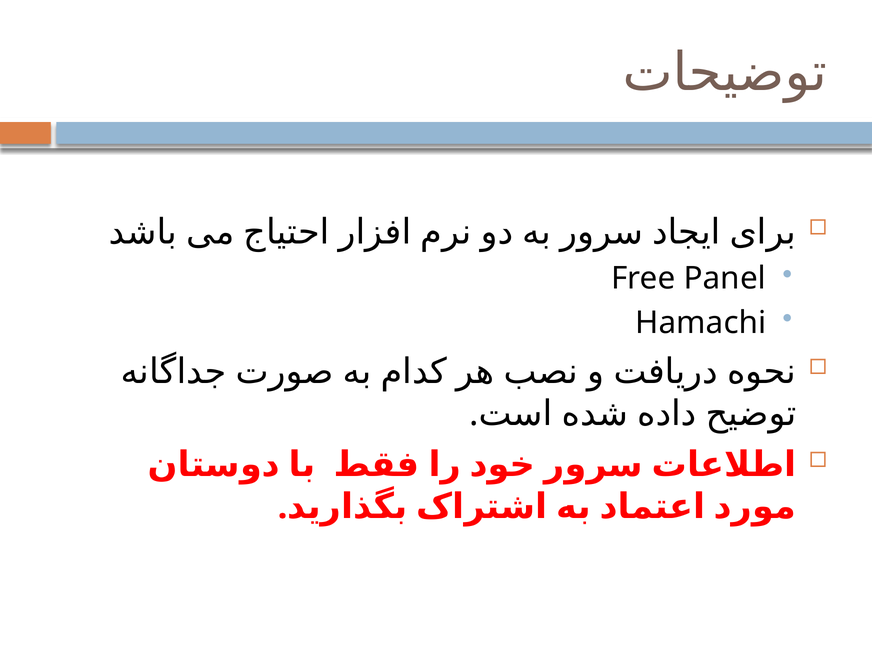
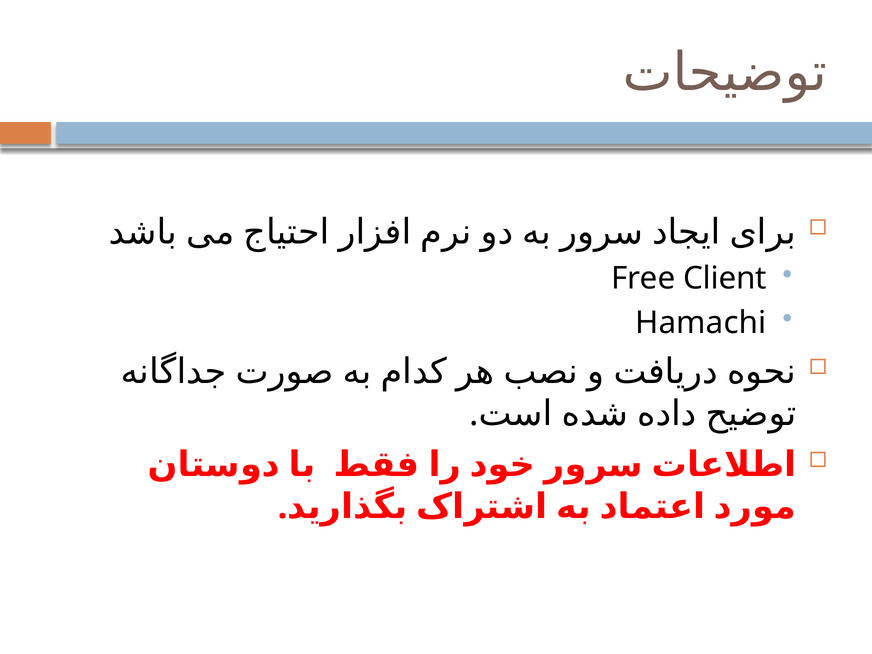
Panel: Panel -> Client
